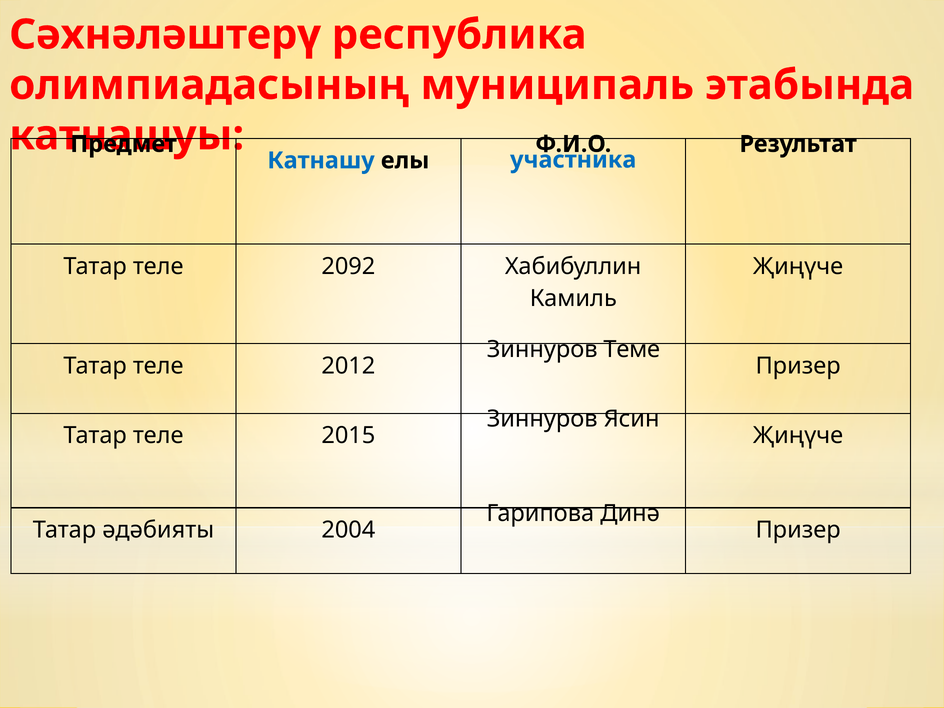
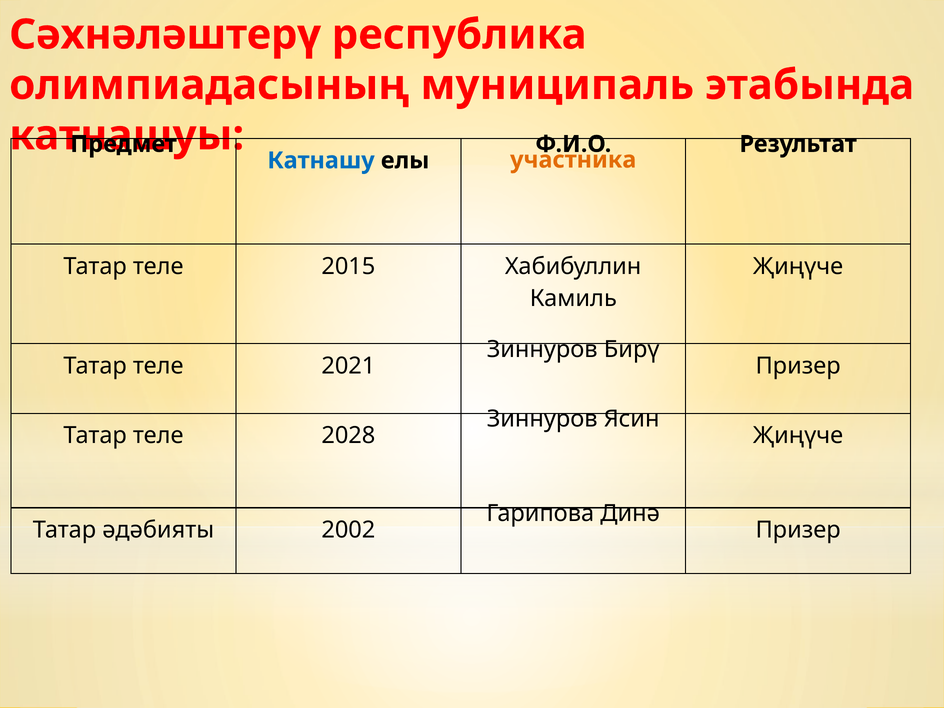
участника colour: blue -> orange
2092: 2092 -> 2015
Теме: Теме -> Бирү
2012: 2012 -> 2021
2015: 2015 -> 2028
2004: 2004 -> 2002
